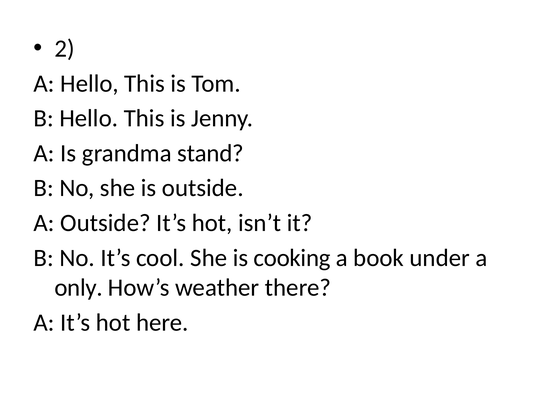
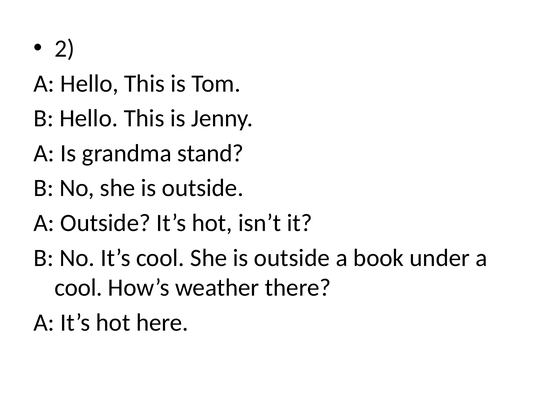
cool She is cooking: cooking -> outside
only at (79, 288): only -> cool
